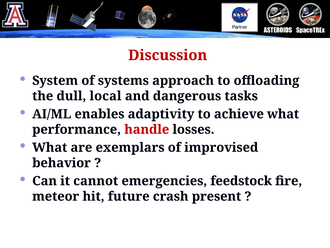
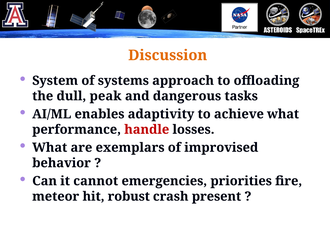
Discussion colour: red -> orange
local: local -> peak
feedstock: feedstock -> priorities
future: future -> robust
